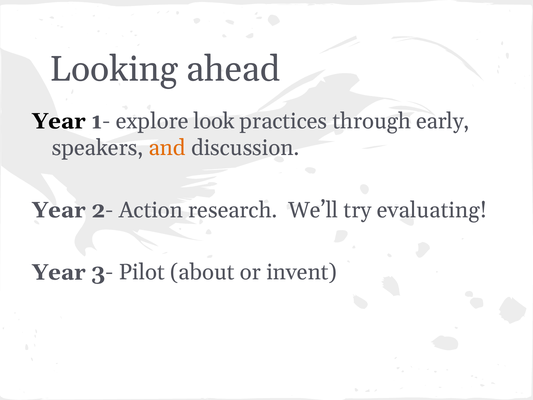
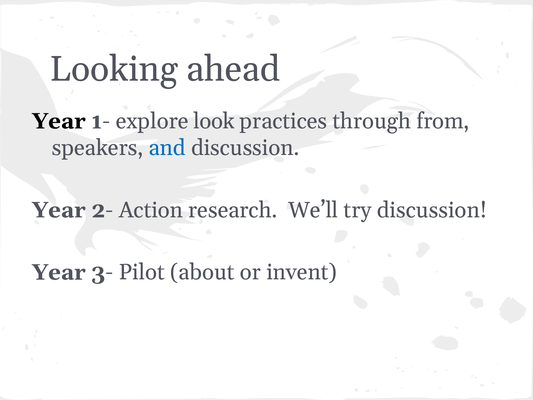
early: early -> from
and colour: orange -> blue
try evaluating: evaluating -> discussion
